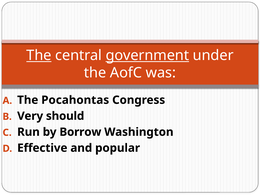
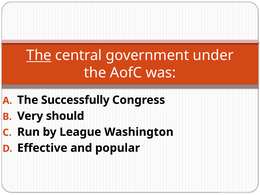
government underline: present -> none
Pocahontas: Pocahontas -> Successfully
Borrow: Borrow -> League
